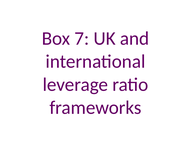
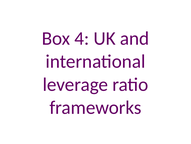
7: 7 -> 4
